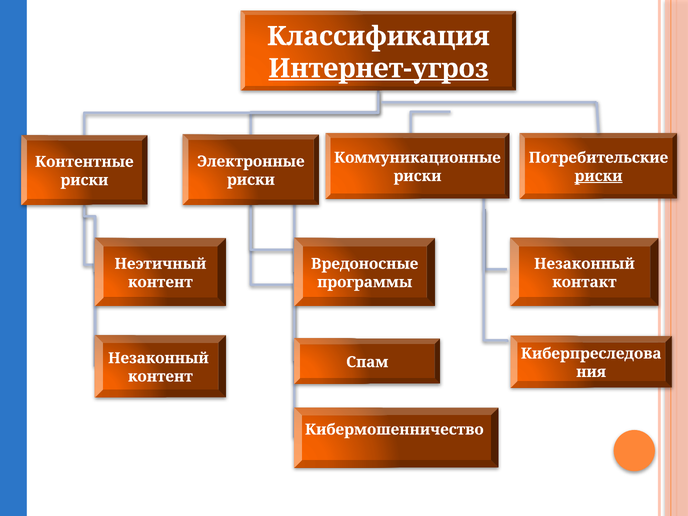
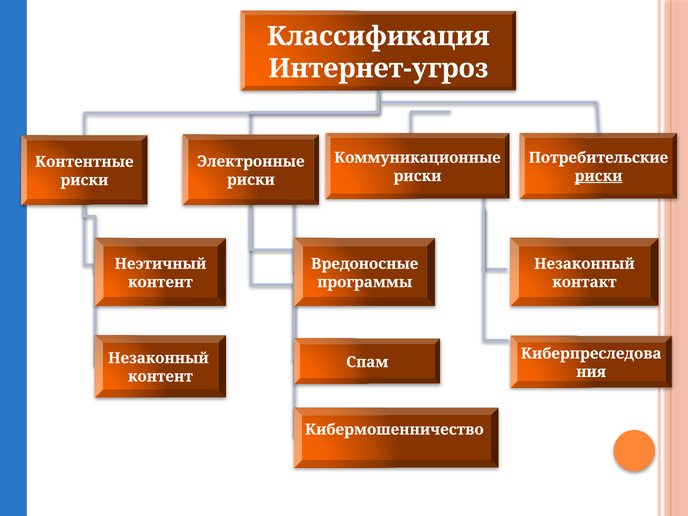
Интернет-угроз underline: present -> none
